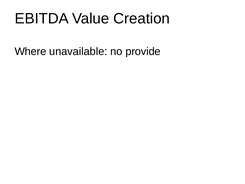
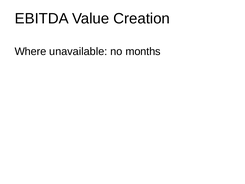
provide: provide -> months
